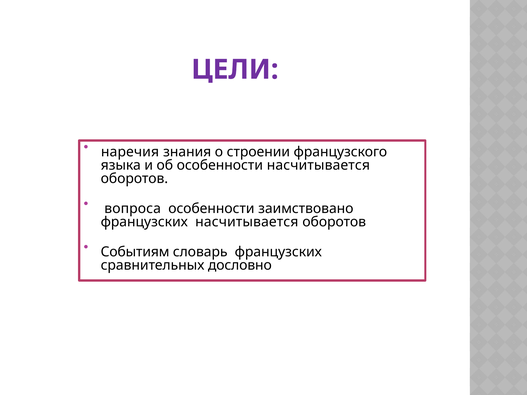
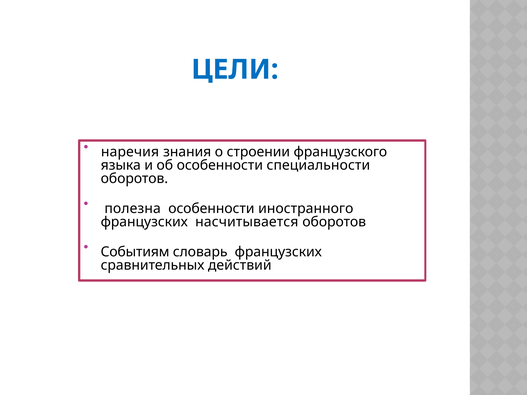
ЦЕЛИ colour: purple -> blue
особенности насчитывается: насчитывается -> специальности
вопроса: вопроса -> полезна
заимствовано: заимствовано -> иностранного
дословно: дословно -> действий
